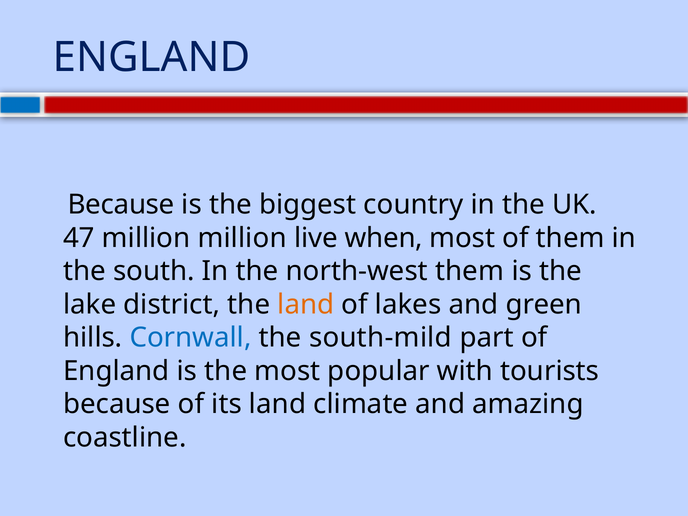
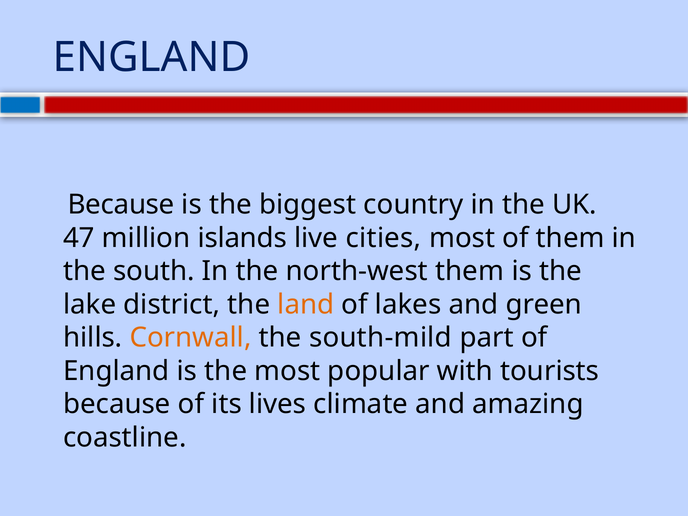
million million: million -> islands
when: when -> cities
Cornwall colour: blue -> orange
its land: land -> lives
